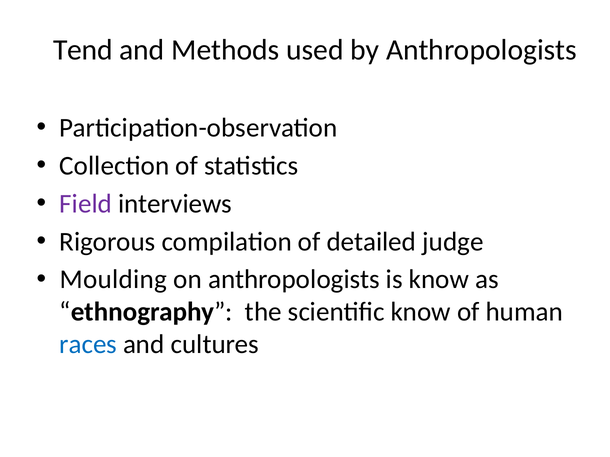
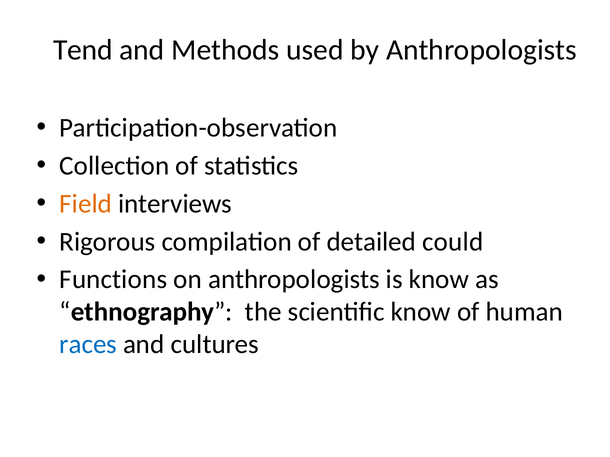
Field colour: purple -> orange
judge: judge -> could
Moulding: Moulding -> Functions
